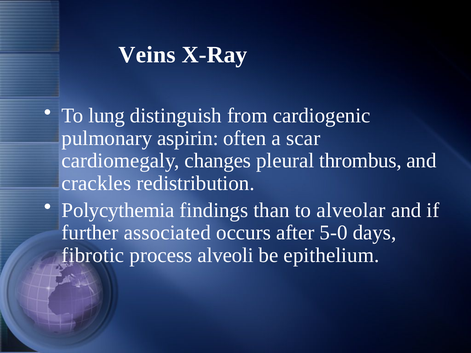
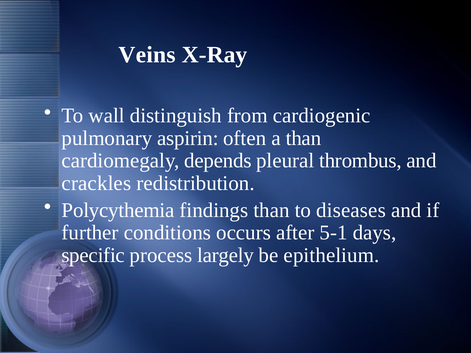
lung: lung -> wall
a scar: scar -> than
changes: changes -> depends
alveolar: alveolar -> diseases
associated: associated -> conditions
5-0: 5-0 -> 5-1
fibrotic: fibrotic -> specific
alveoli: alveoli -> largely
